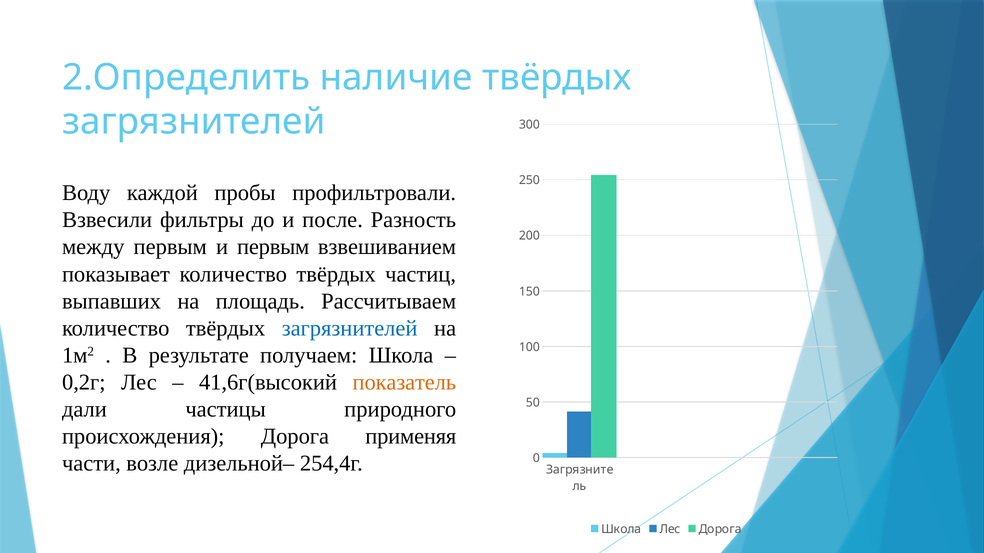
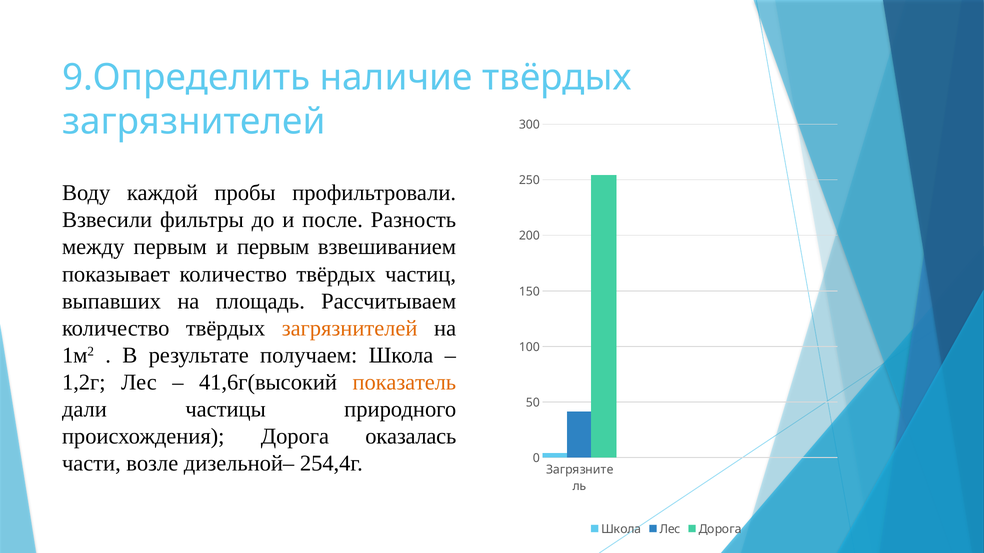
2.Определить: 2.Определить -> 9.Определить
загрязнителей at (350, 328) colour: blue -> orange
0,2г: 0,2г -> 1,2г
применяя: применяя -> оказалась
